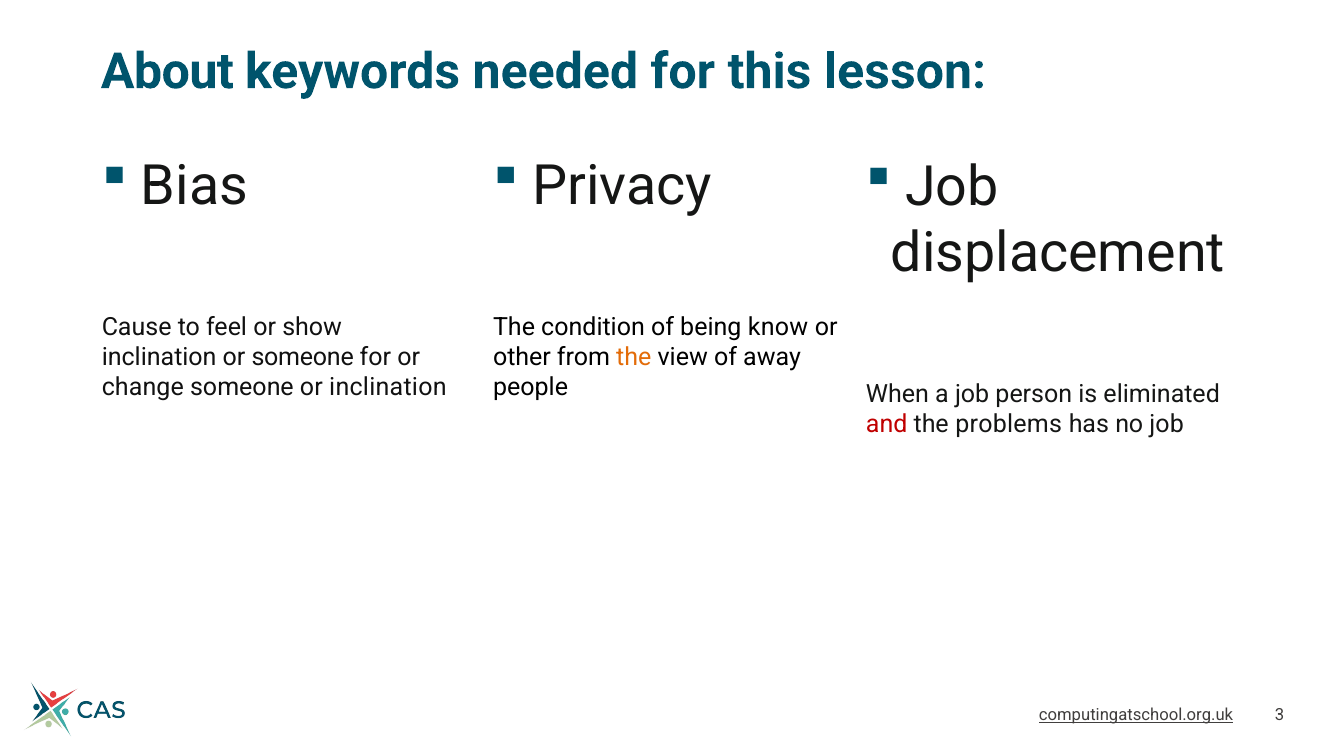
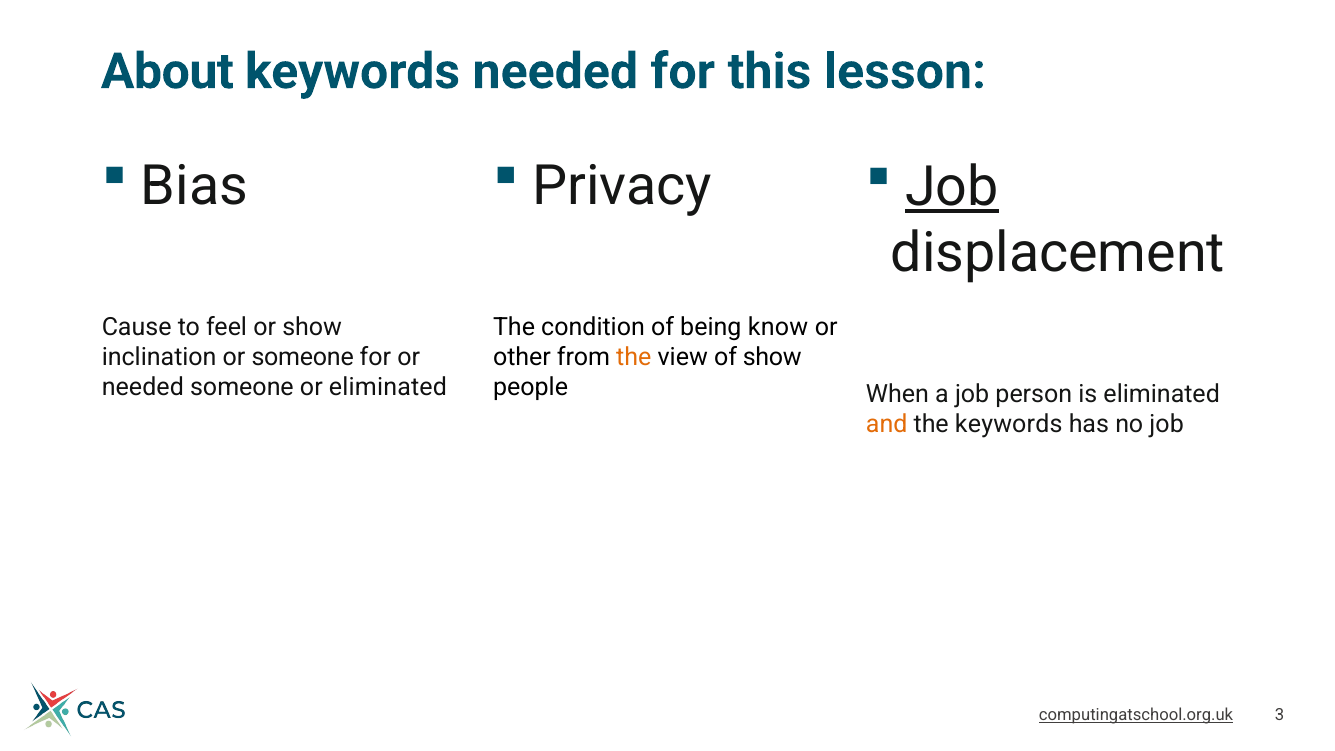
Job at (952, 187) underline: none -> present
of away: away -> show
change at (143, 387): change -> needed
or inclination: inclination -> eliminated
and colour: red -> orange
the problems: problems -> keywords
